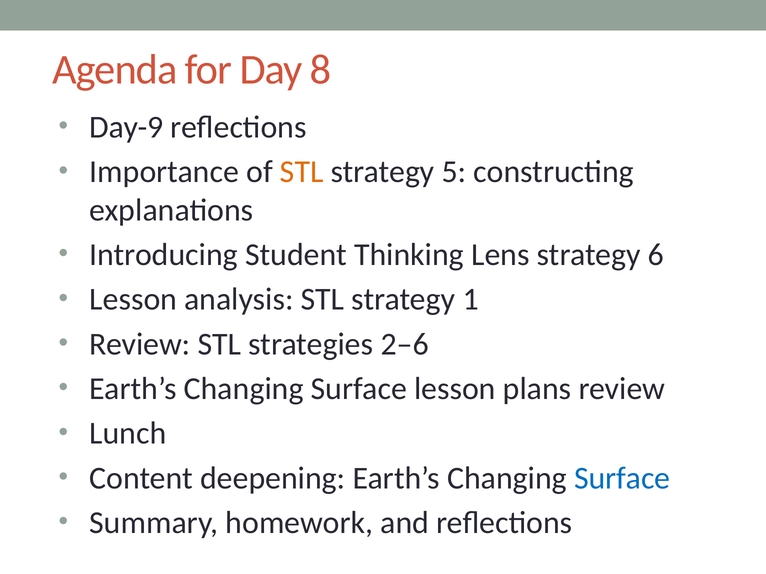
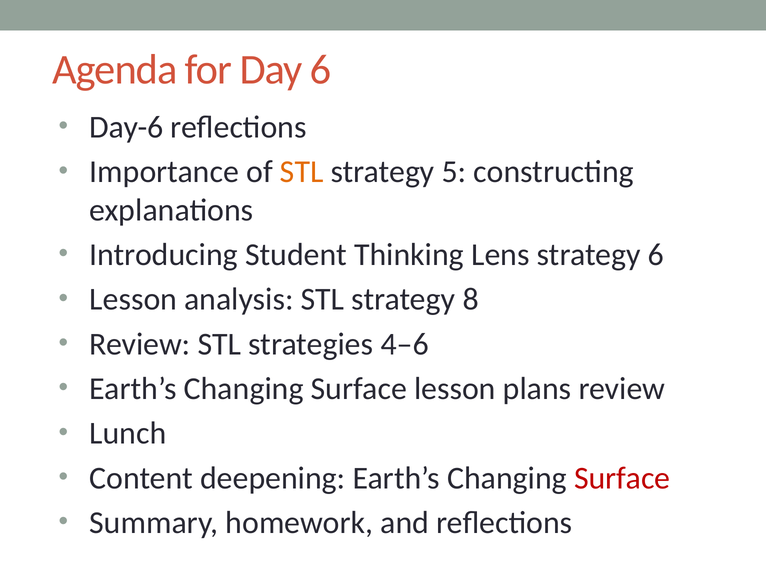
Day 8: 8 -> 6
Day-9: Day-9 -> Day-6
1: 1 -> 8
2–6: 2–6 -> 4–6
Surface at (622, 479) colour: blue -> red
